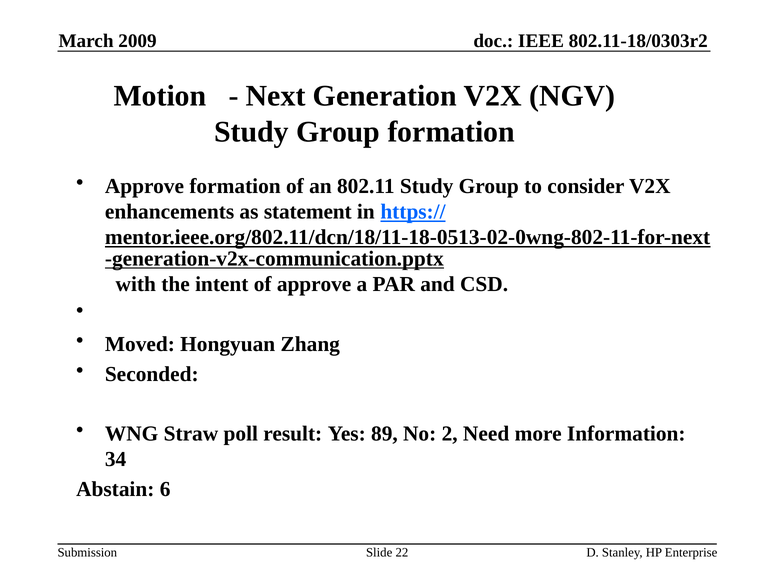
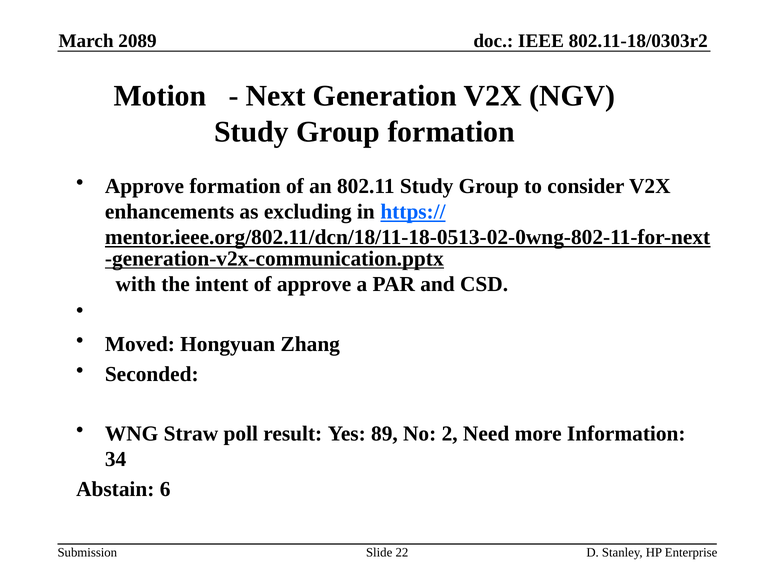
2009: 2009 -> 2089
statement: statement -> excluding
